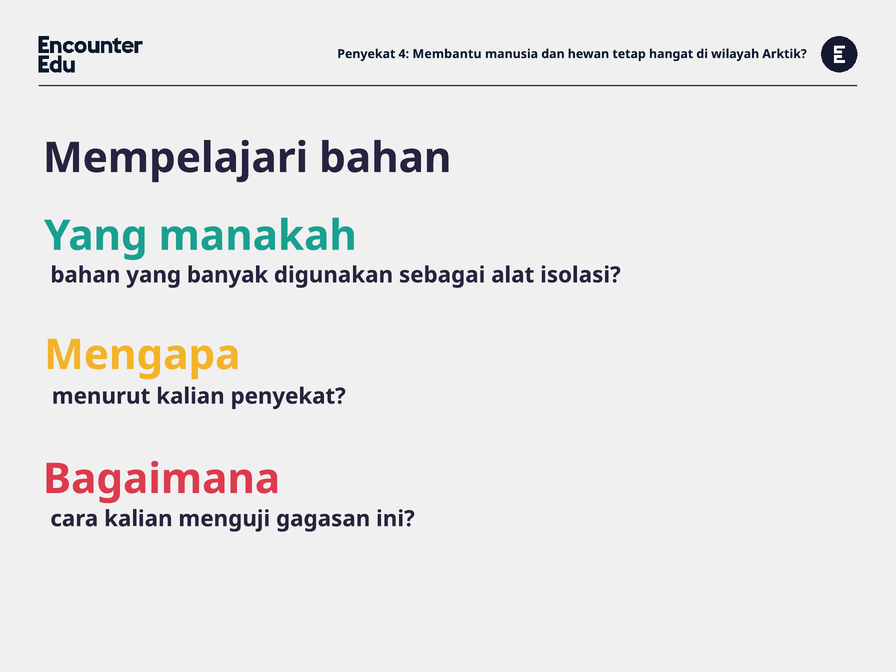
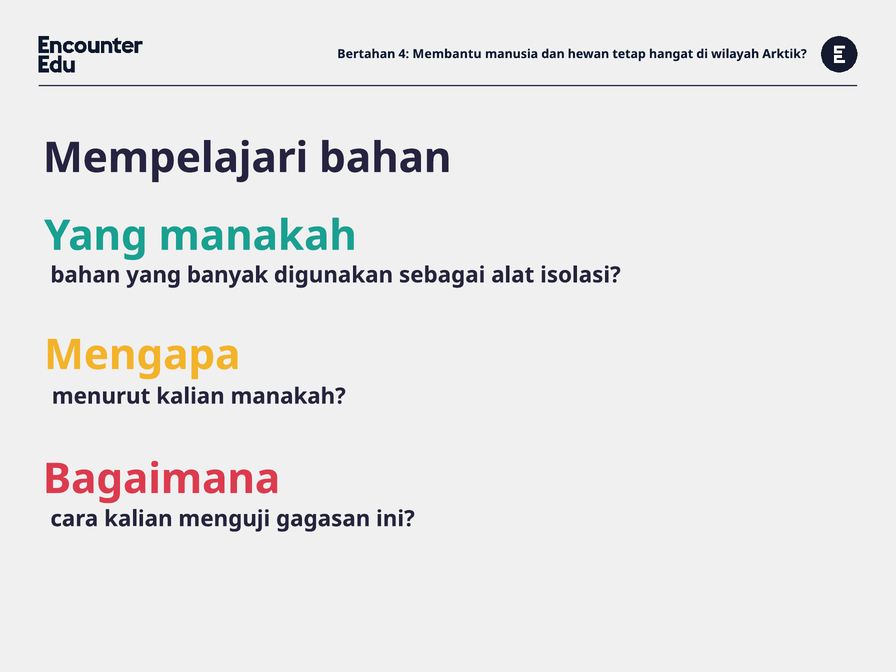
Penyekat at (366, 54): Penyekat -> Bertahan
kalian penyekat: penyekat -> manakah
